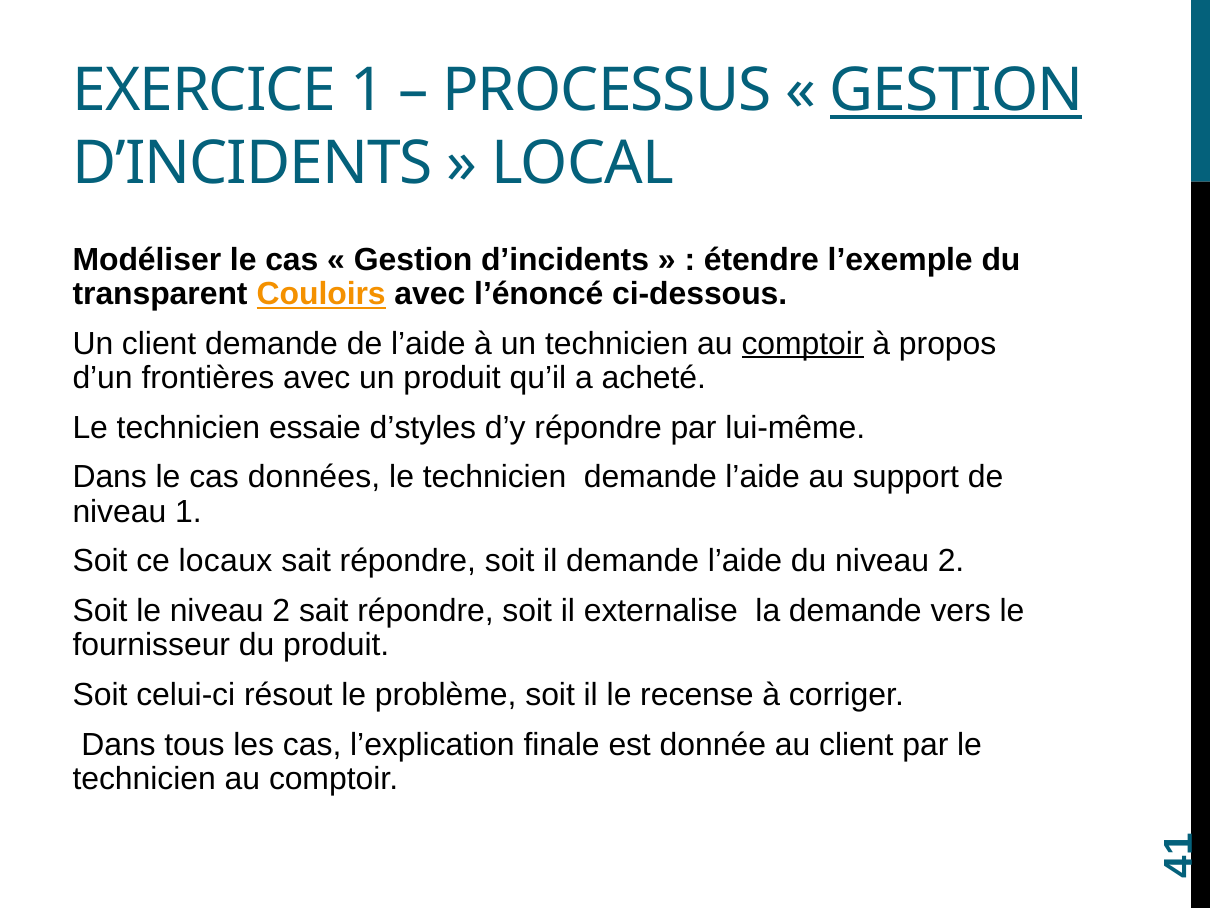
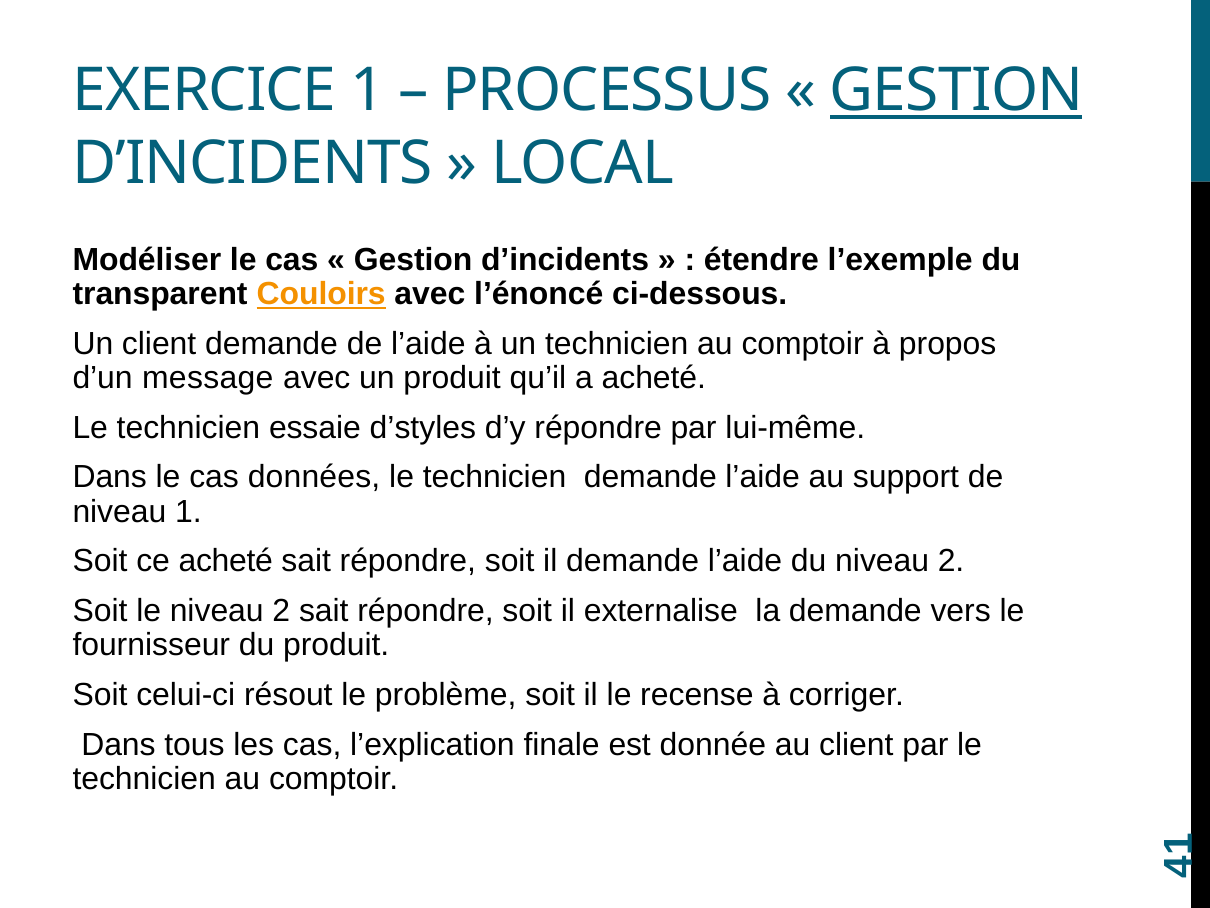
comptoir at (803, 343) underline: present -> none
frontières: frontières -> message
ce locaux: locaux -> acheté
